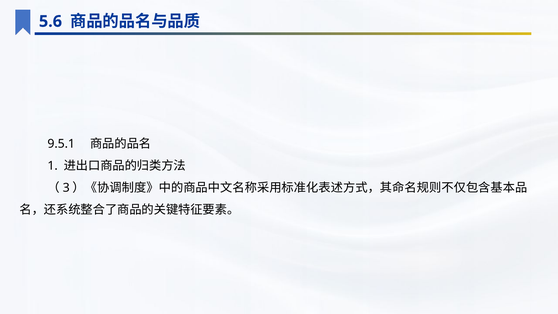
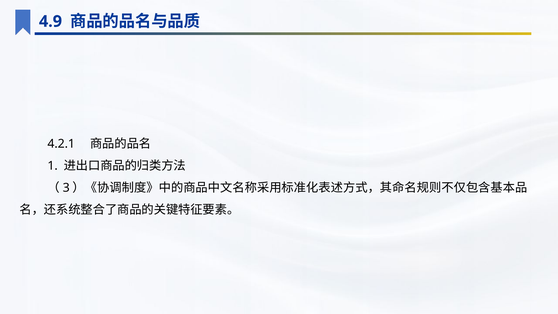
5.6: 5.6 -> 4.9
9.5.1: 9.5.1 -> 4.2.1
